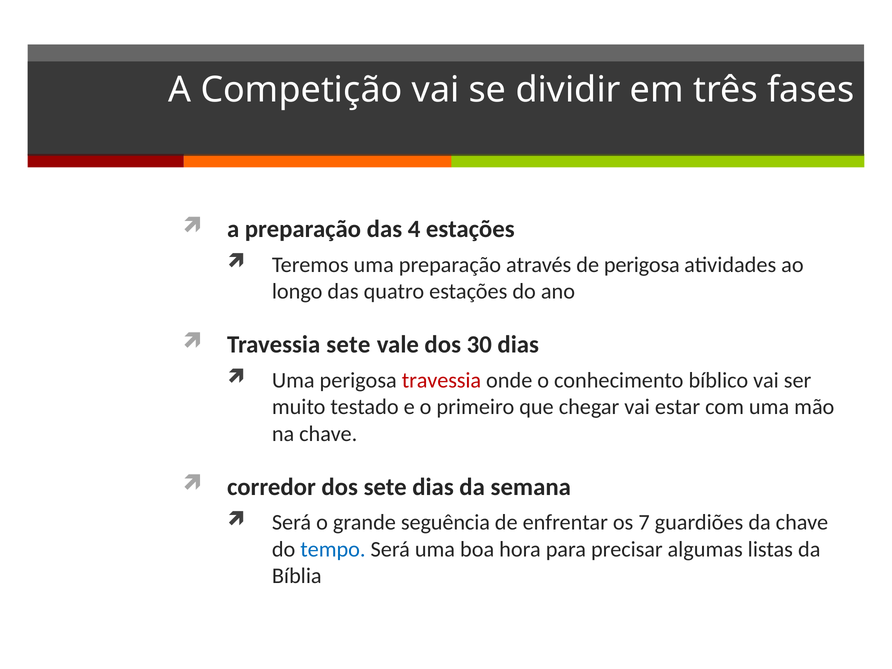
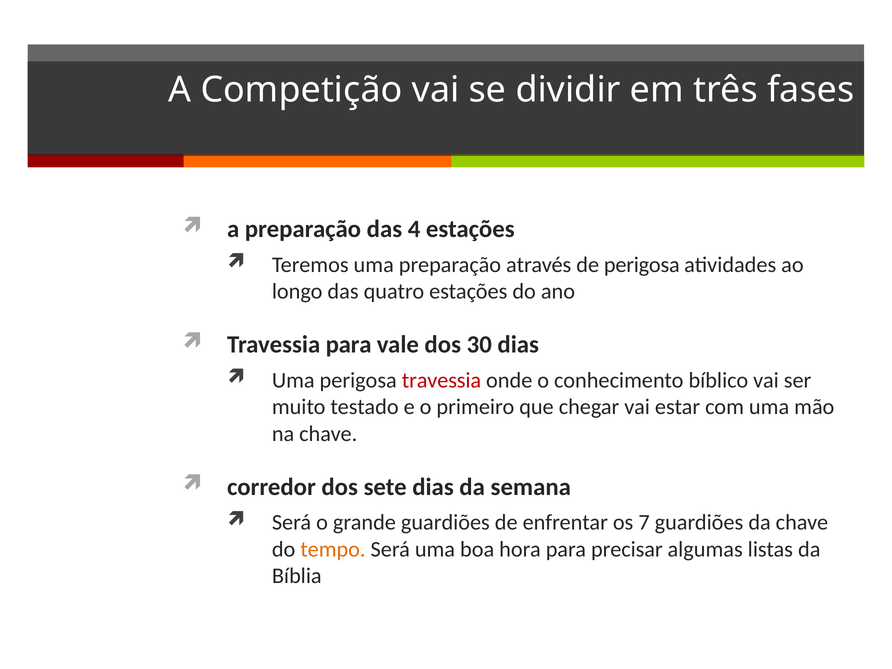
Travessia sete: sete -> para
grande seguência: seguência -> guardiões
tempo colour: blue -> orange
